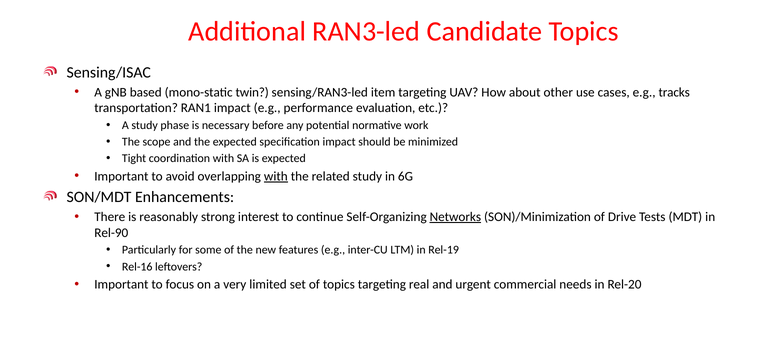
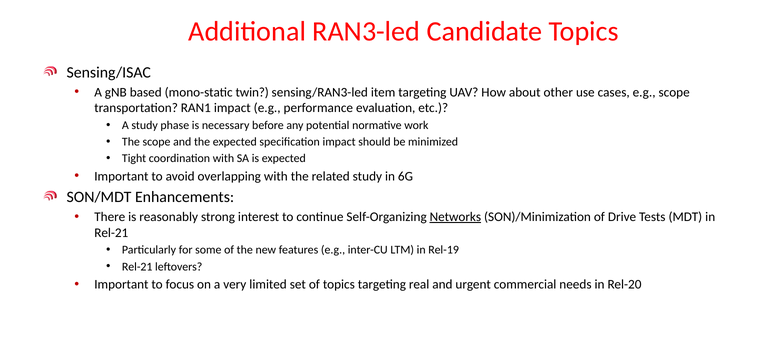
e.g tracks: tracks -> scope
with at (276, 176) underline: present -> none
Rel-90 at (111, 233): Rel-90 -> Rel-21
Rel-16 at (137, 267): Rel-16 -> Rel-21
